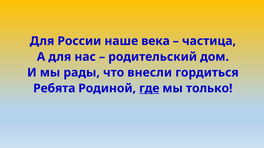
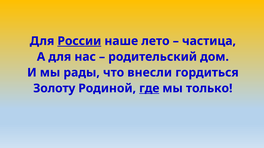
России underline: none -> present
века: века -> лето
Ребята: Ребята -> Золоту
